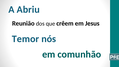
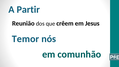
Abriu: Abriu -> Partir
